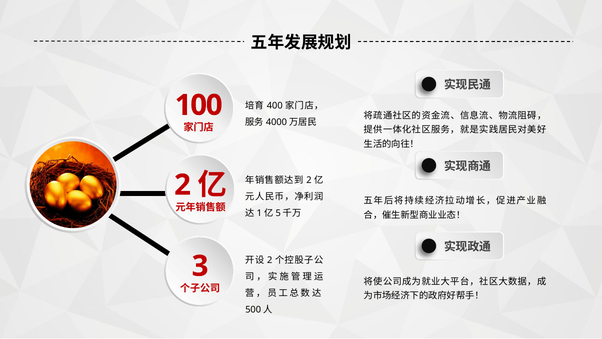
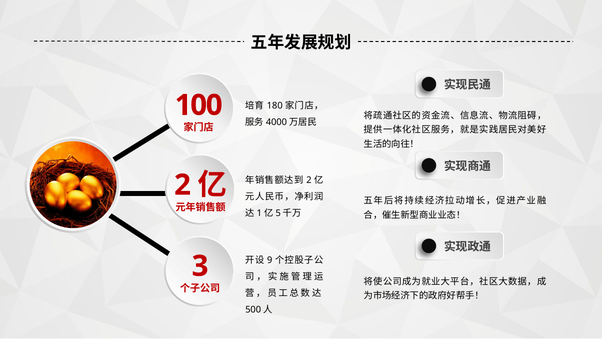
400: 400 -> 180
2 at (270, 260): 2 -> 9
